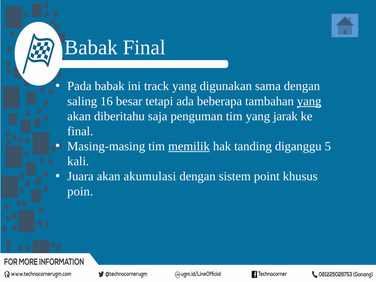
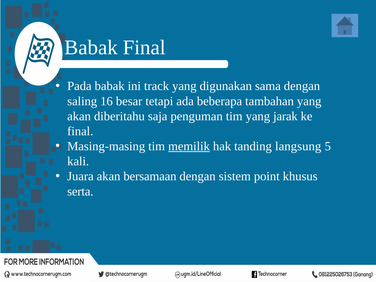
yang at (309, 101) underline: present -> none
diganggu: diganggu -> langsung
akumulasi: akumulasi -> bersamaan
poin: poin -> serta
